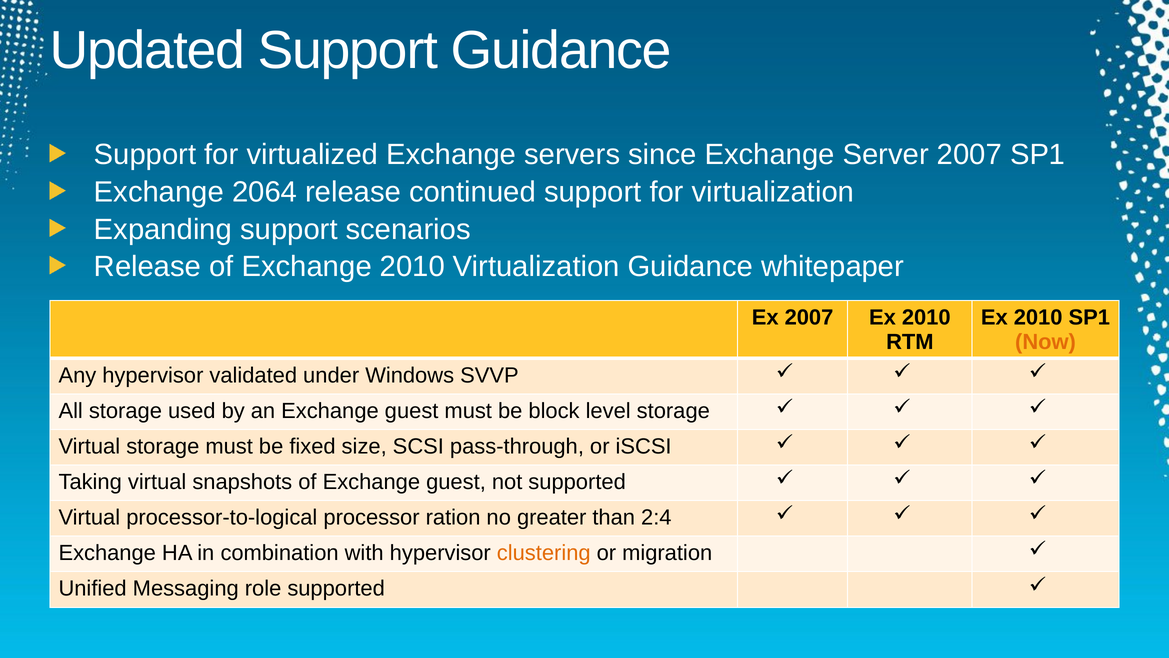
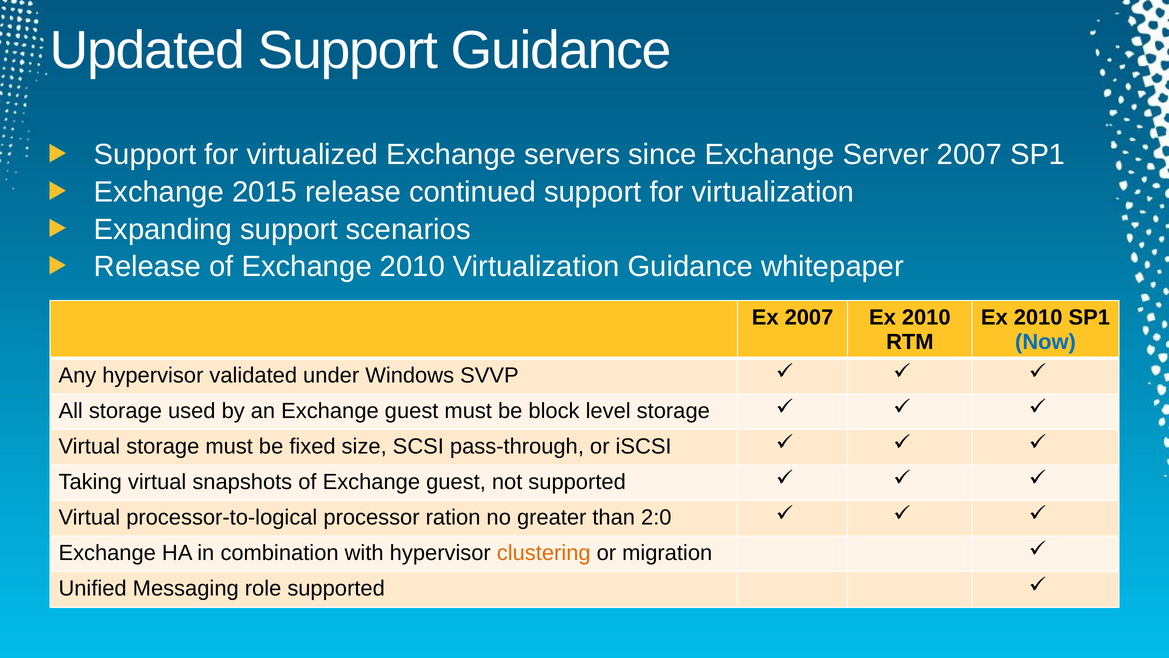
2064: 2064 -> 2015
Now colour: orange -> blue
2:4: 2:4 -> 2:0
